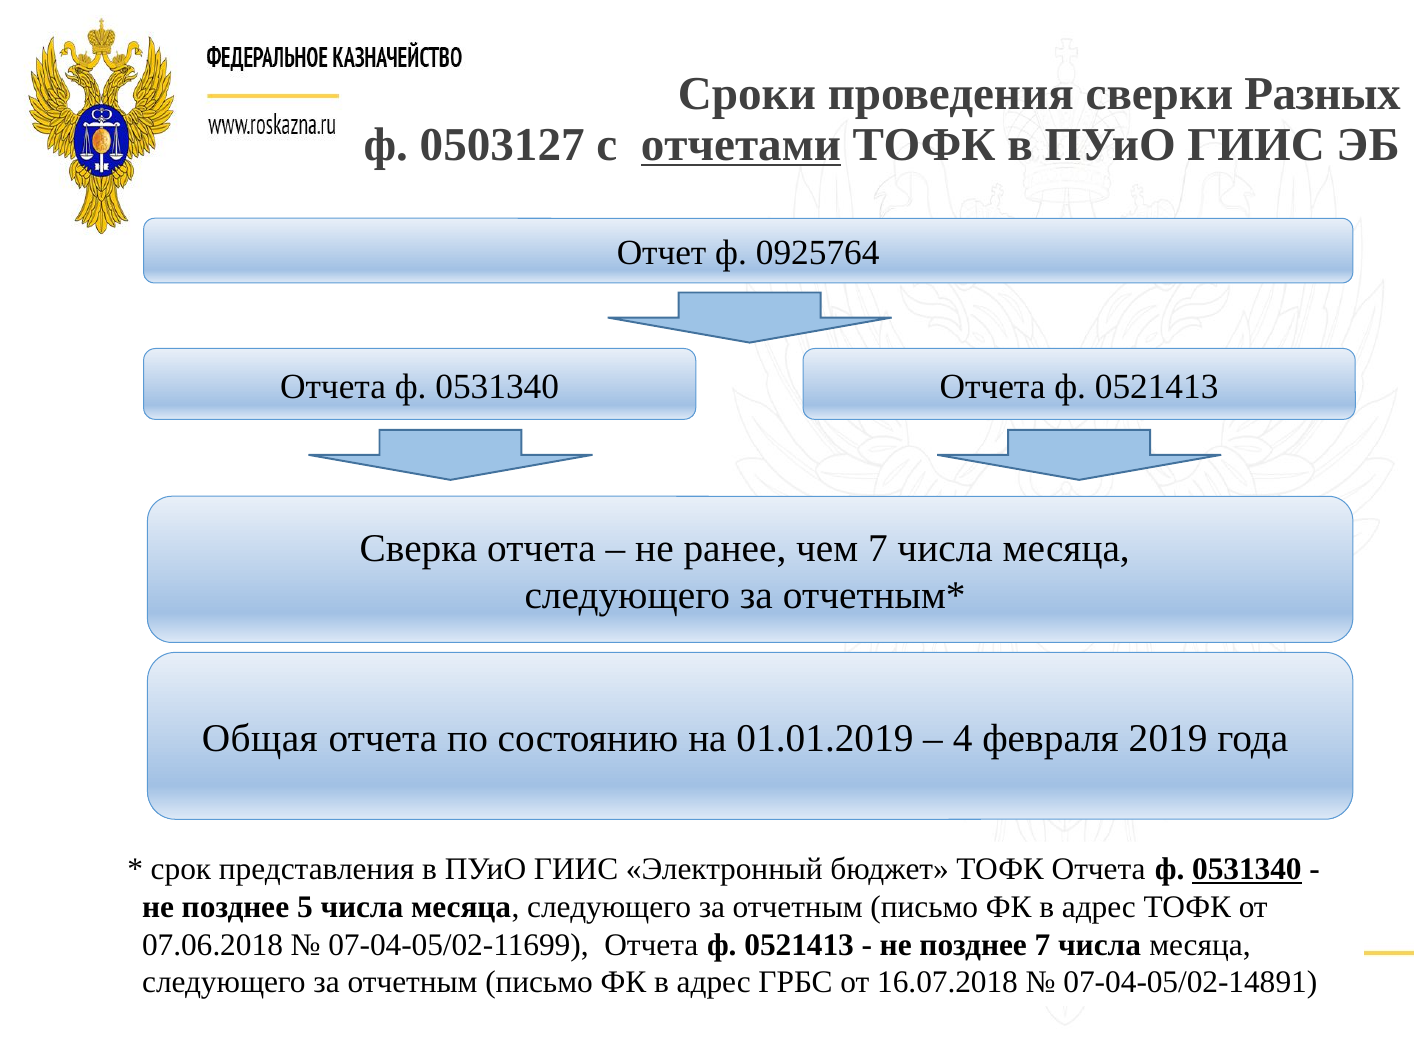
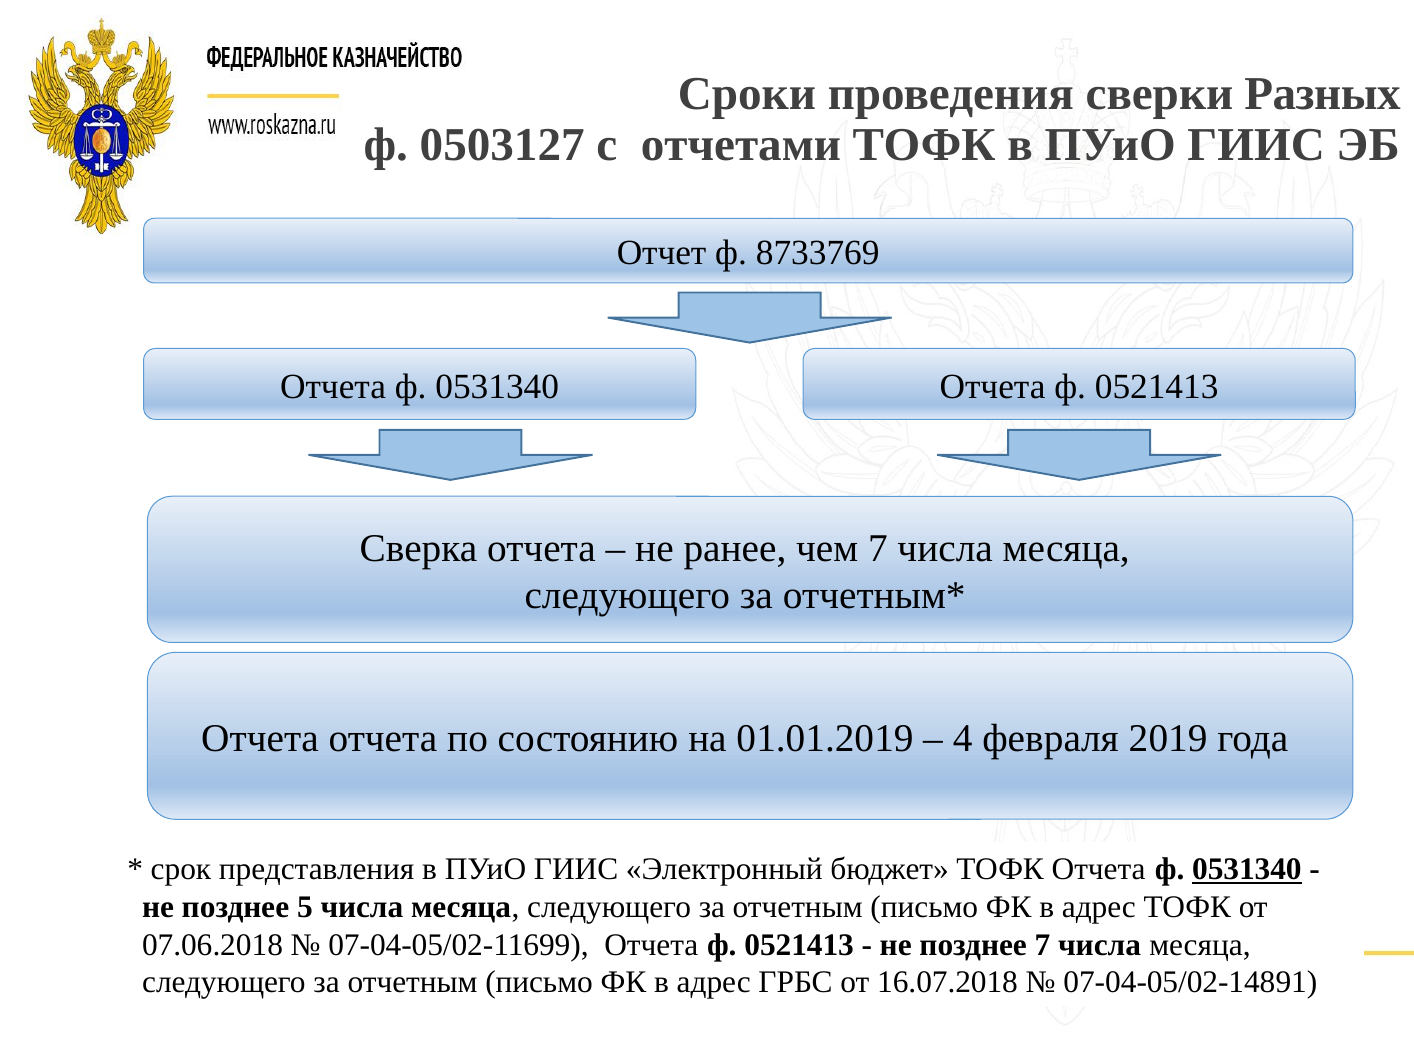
отчетами underline: present -> none
0925764: 0925764 -> 8733769
Общая at (260, 739): Общая -> Отчета
